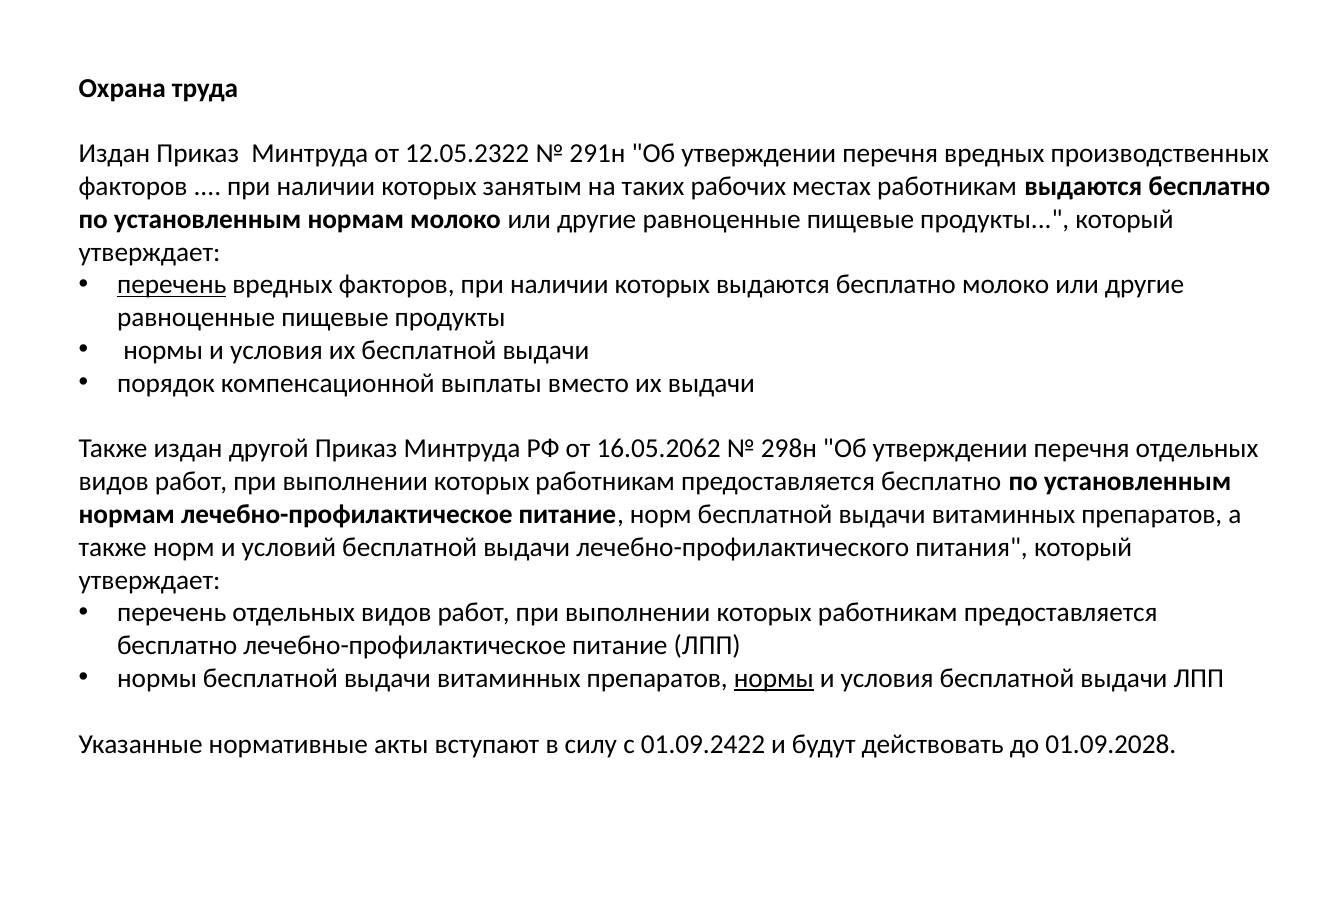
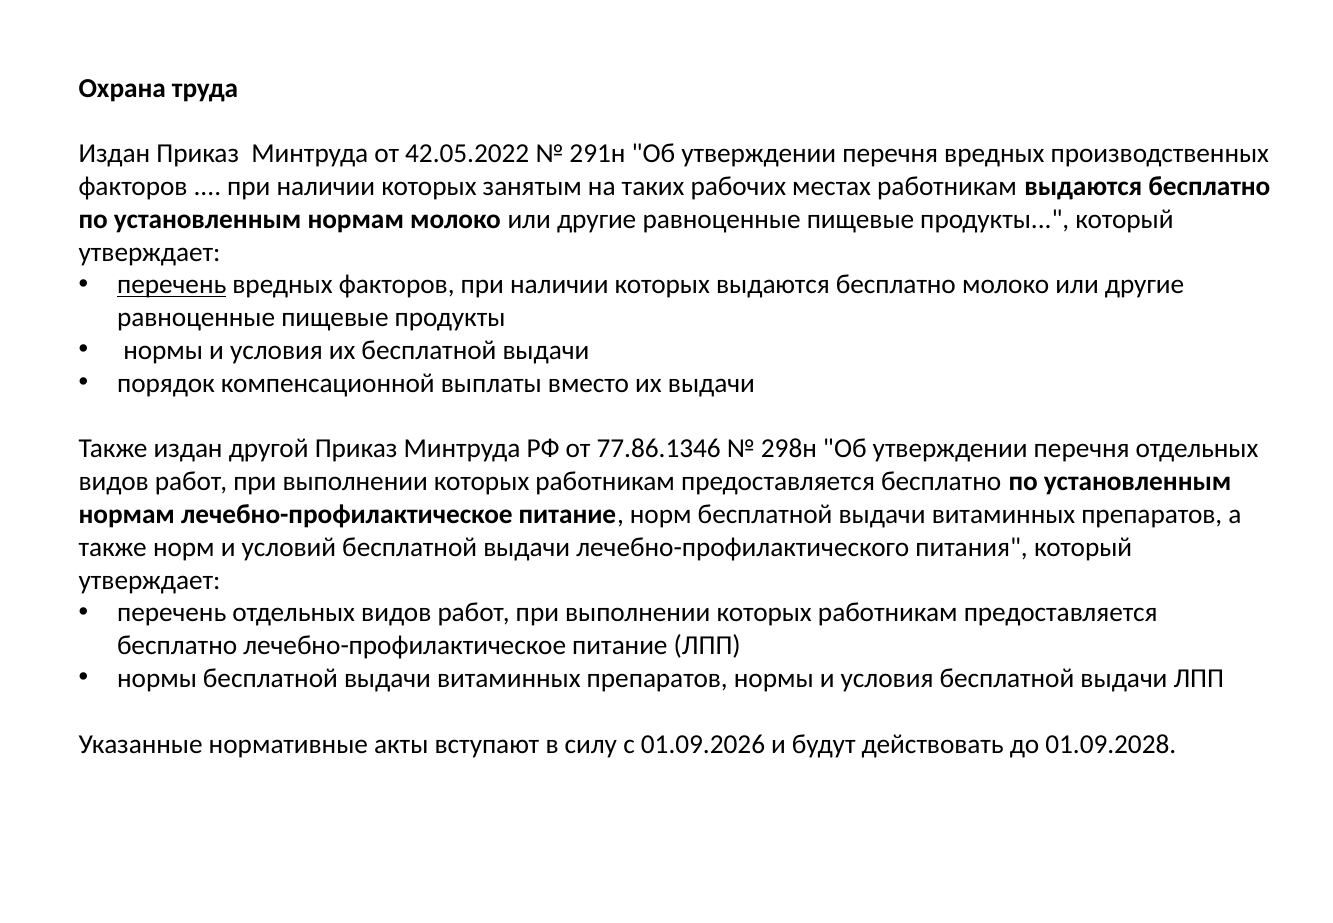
12.05.2322: 12.05.2322 -> 42.05.2022
16.05.2062: 16.05.2062 -> 77.86.1346
нормы at (774, 678) underline: present -> none
01.09.2422: 01.09.2422 -> 01.09.2026
